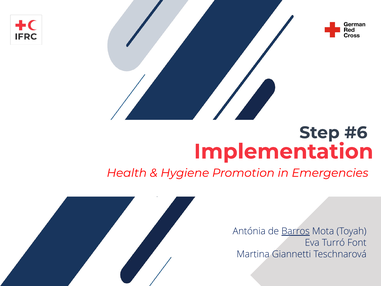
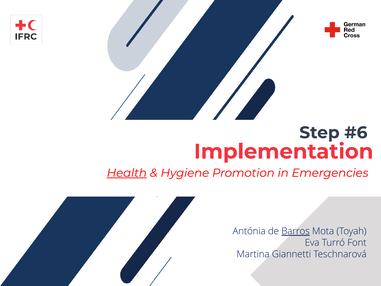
Health underline: none -> present
